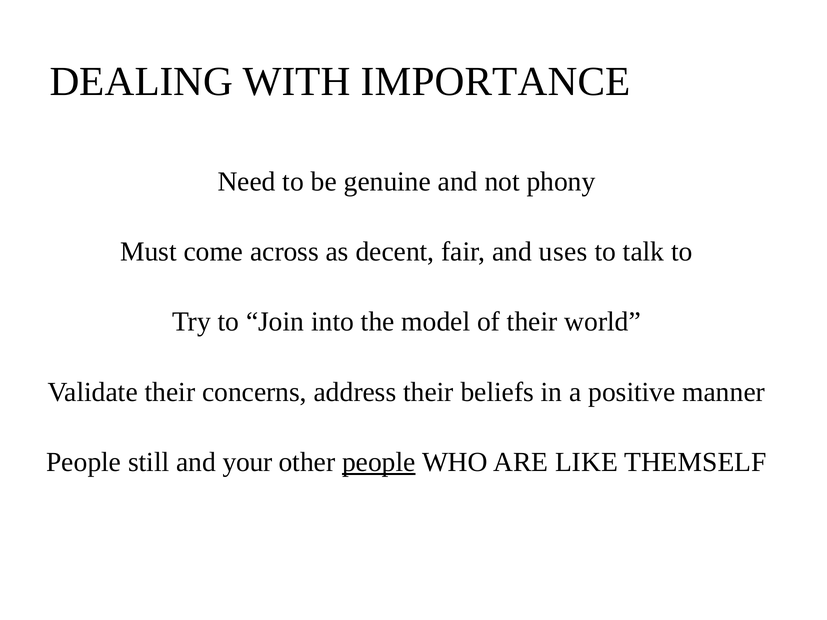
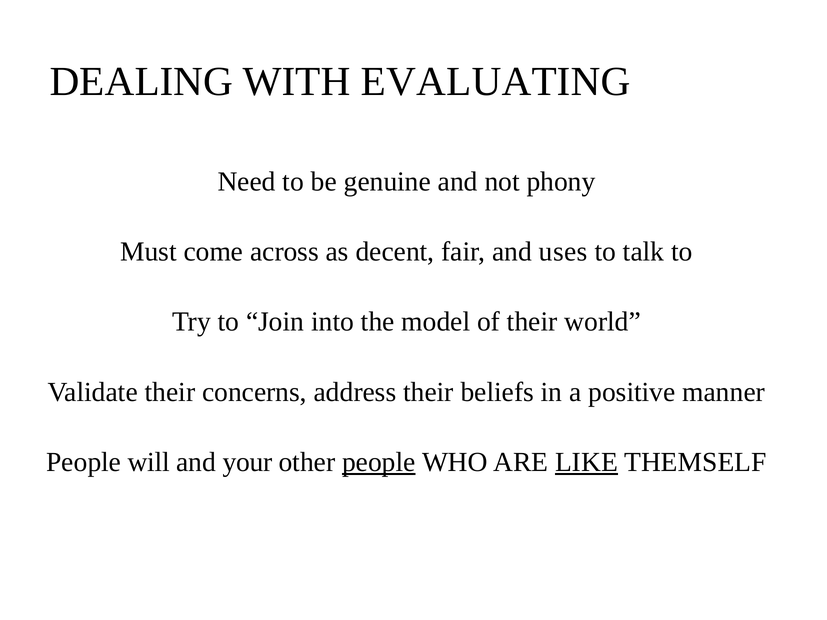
IMPORTANCE: IMPORTANCE -> EVALUATING
still: still -> will
LIKE underline: none -> present
